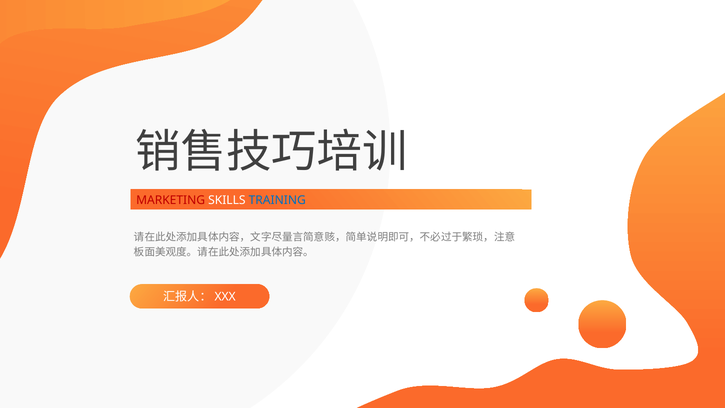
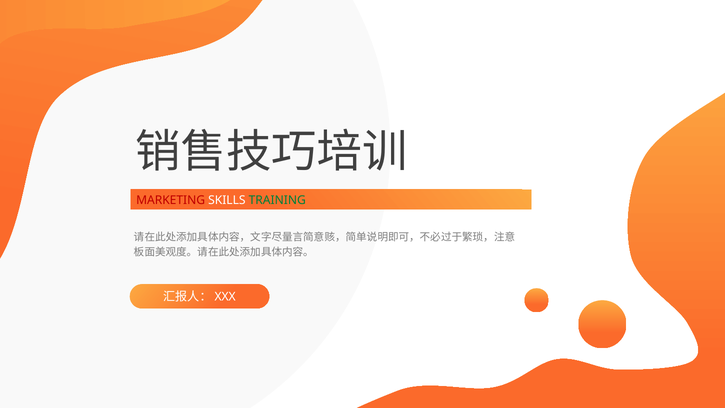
TRAINING colour: blue -> green
